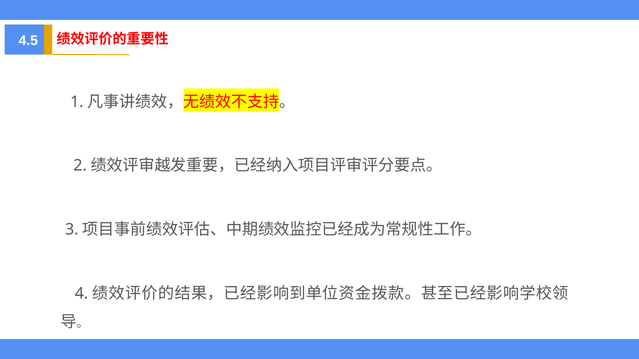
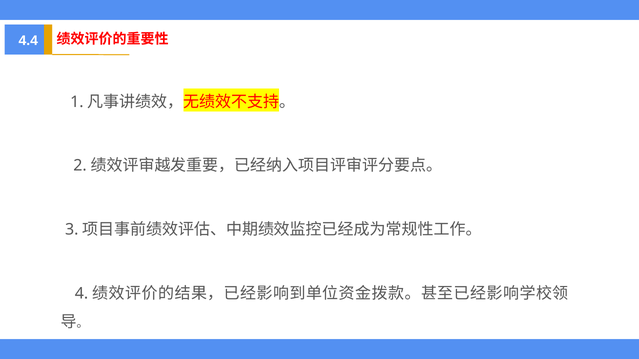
4.5: 4.5 -> 4.4
